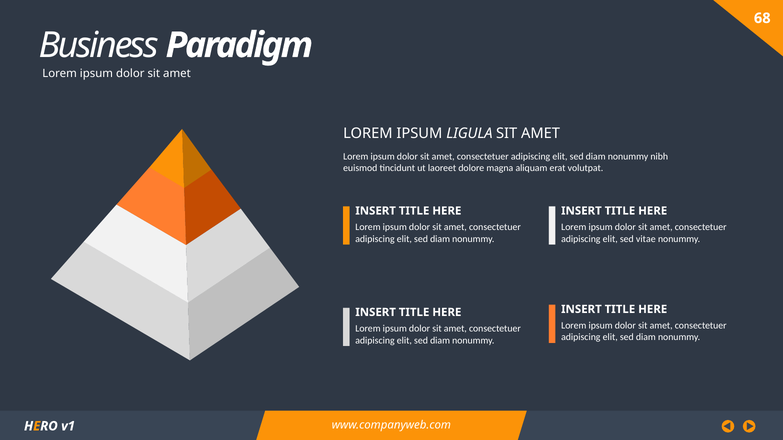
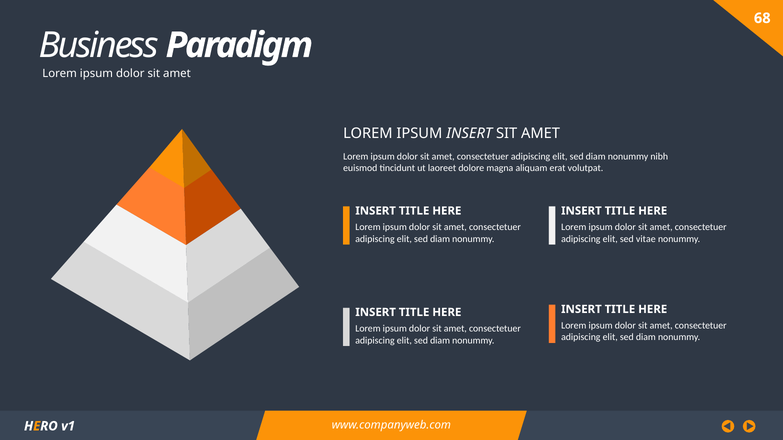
IPSUM LIGULA: LIGULA -> INSERT
